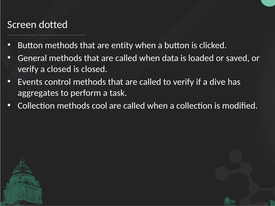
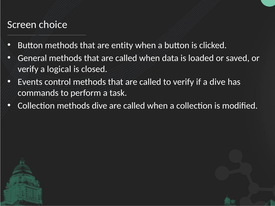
dotted: dotted -> choice
a closed: closed -> logical
aggregates: aggregates -> commands
methods cool: cool -> dive
